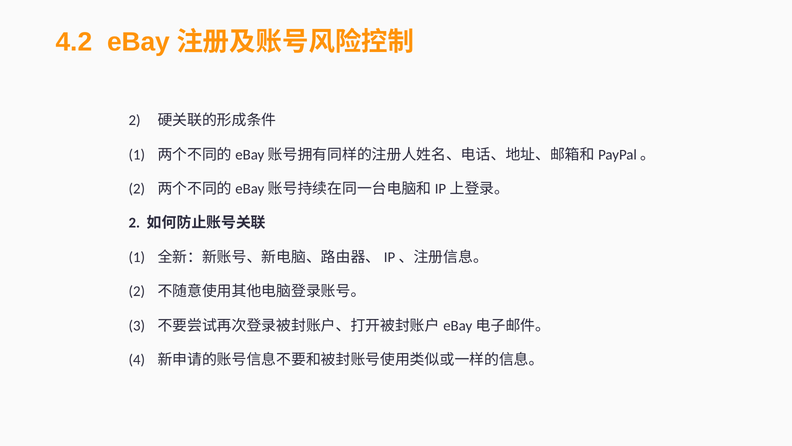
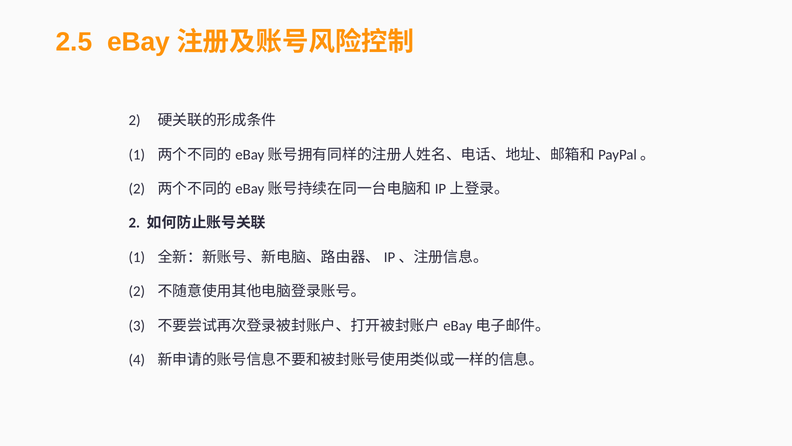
4.2: 4.2 -> 2.5
